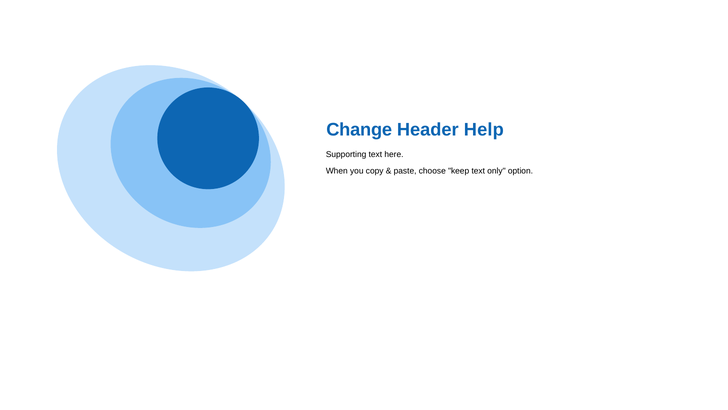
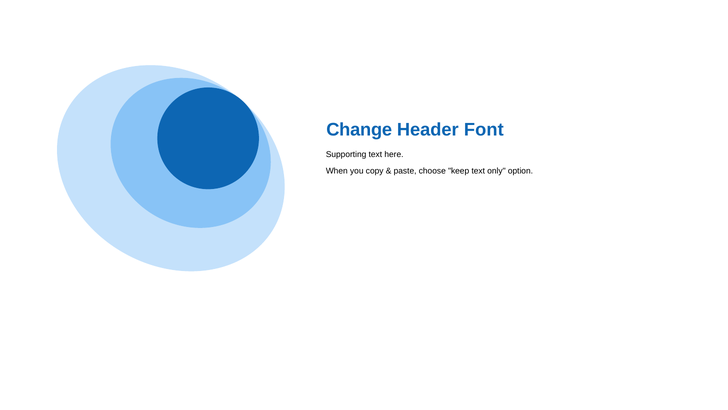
Help: Help -> Font
